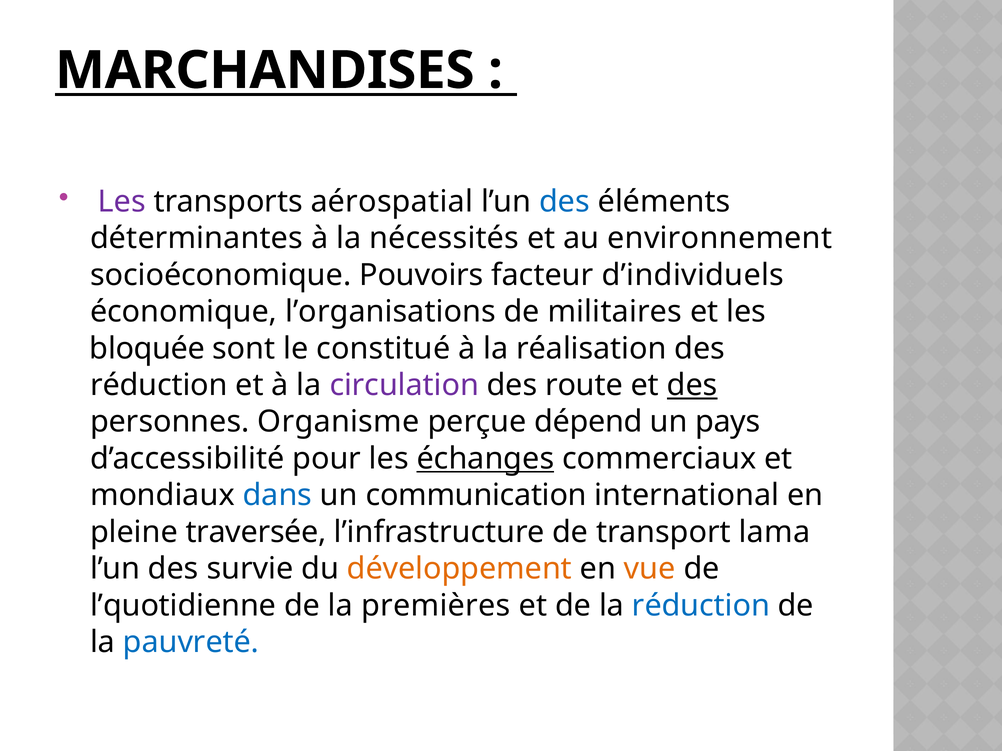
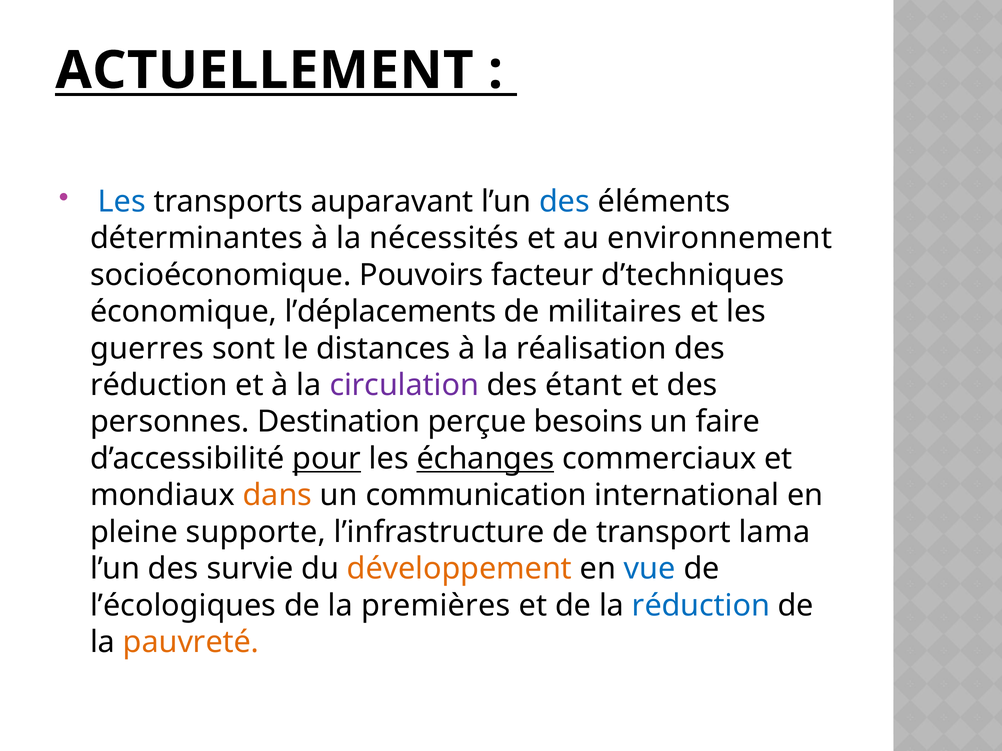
MARCHANDISES: MARCHANDISES -> ACTUELLEMENT
Les at (122, 202) colour: purple -> blue
aérospatial: aérospatial -> auparavant
d’individuels: d’individuels -> d’techniques
l’organisations: l’organisations -> l’déplacements
bloquée: bloquée -> guerres
constitué: constitué -> distances
route: route -> étant
des at (692, 385) underline: present -> none
Organisme: Organisme -> Destination
dépend: dépend -> besoins
pays: pays -> faire
pour underline: none -> present
dans colour: blue -> orange
traversée: traversée -> supporte
vue colour: orange -> blue
l’quotidienne: l’quotidienne -> l’écologiques
pauvreté colour: blue -> orange
